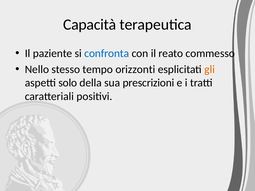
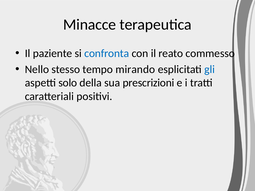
Capacità: Capacità -> Minacce
orizzonti: orizzonti -> mirando
gli colour: orange -> blue
